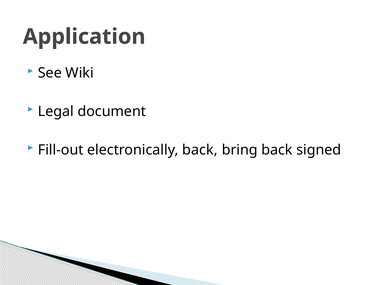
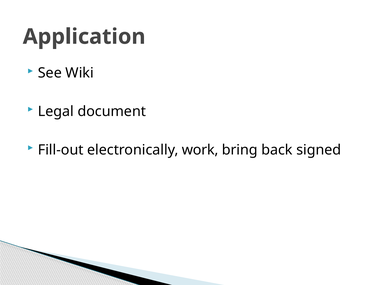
electronically back: back -> work
